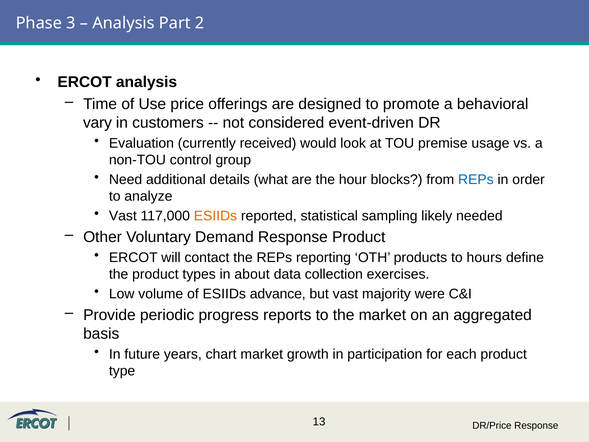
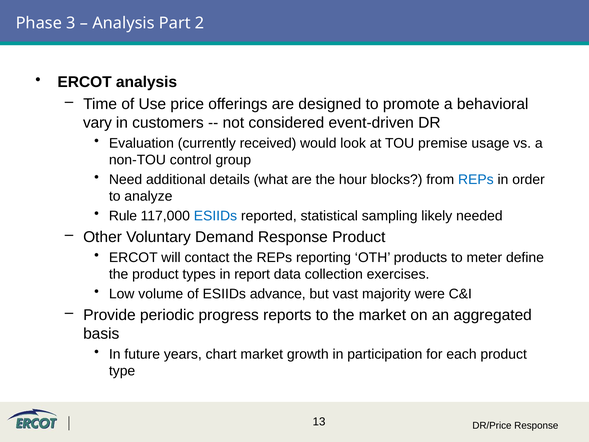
Vast at (123, 216): Vast -> Rule
ESIIDs at (215, 216) colour: orange -> blue
hours: hours -> meter
about: about -> report
